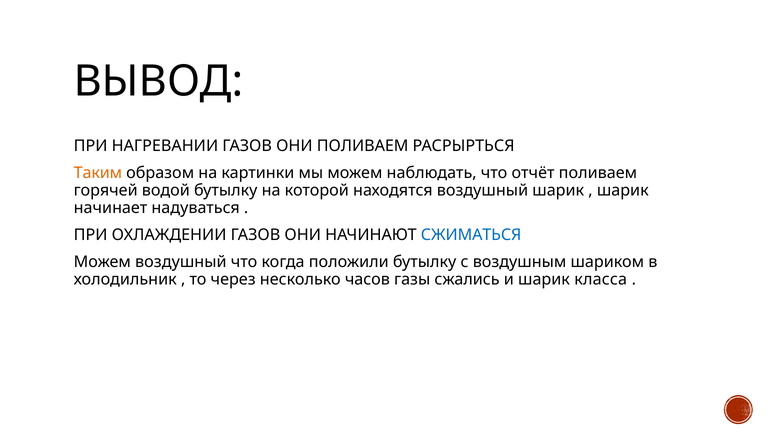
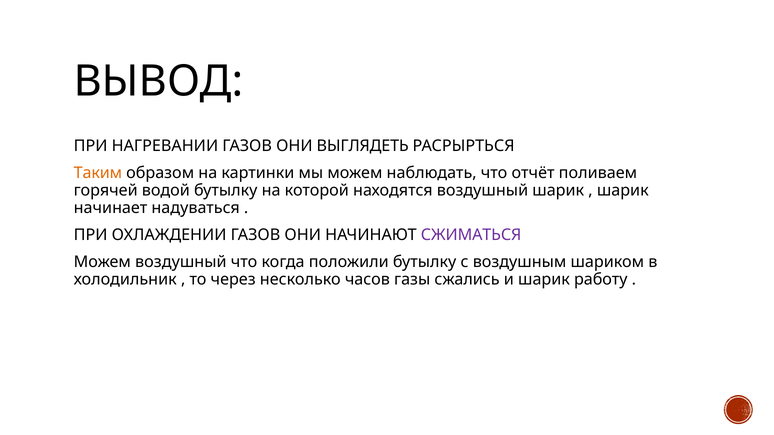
ОНИ ПОЛИВАЕМ: ПОЛИВАЕМ -> ВЫГЛЯДЕТЬ
СЖИМАТЬСЯ colour: blue -> purple
класса: класса -> работу
